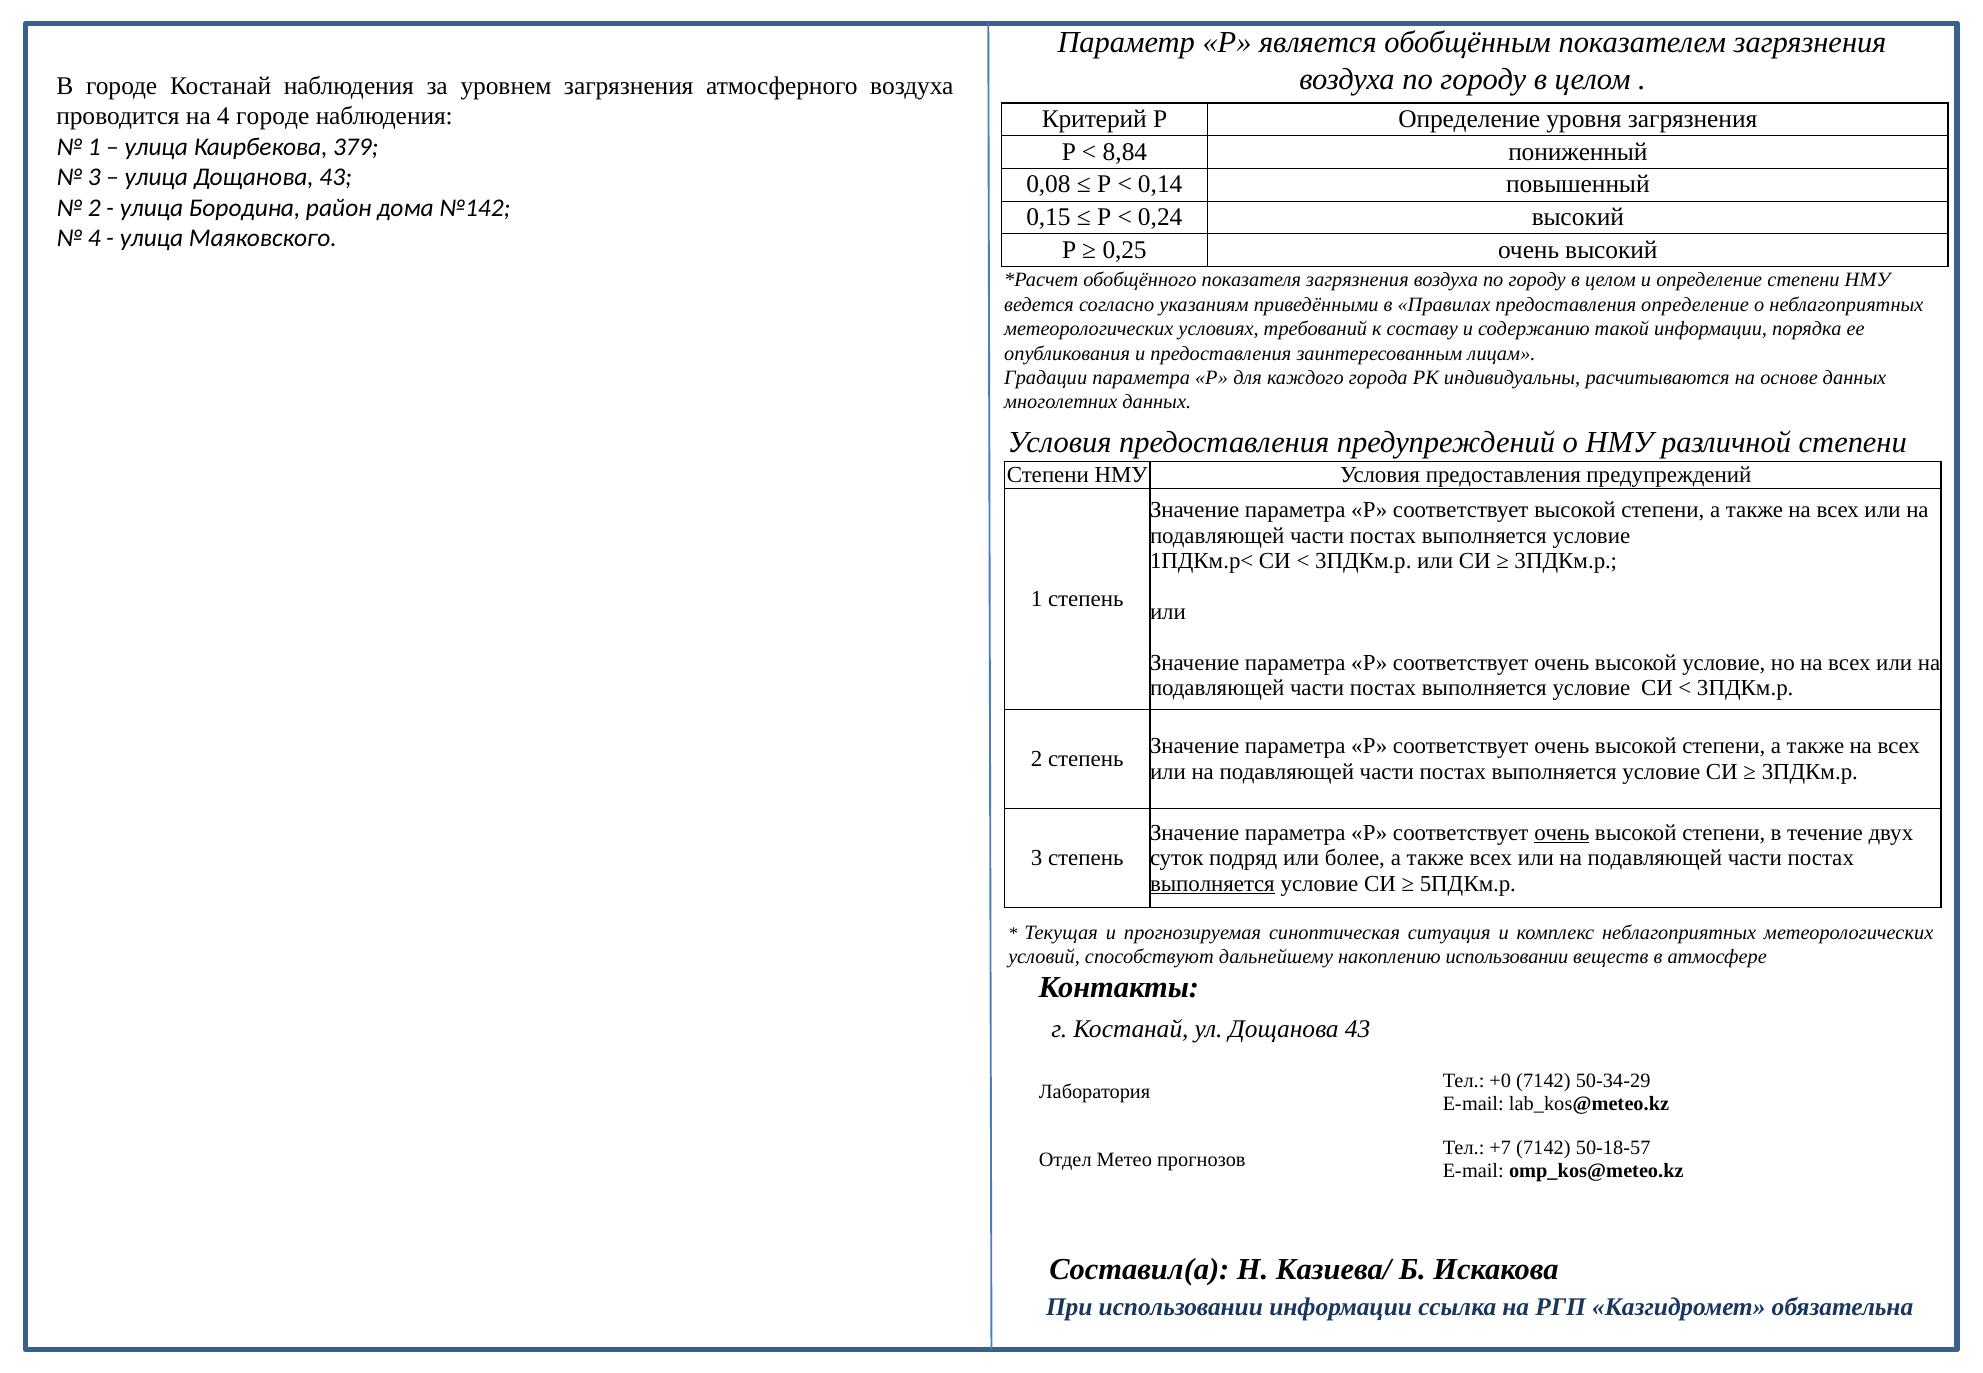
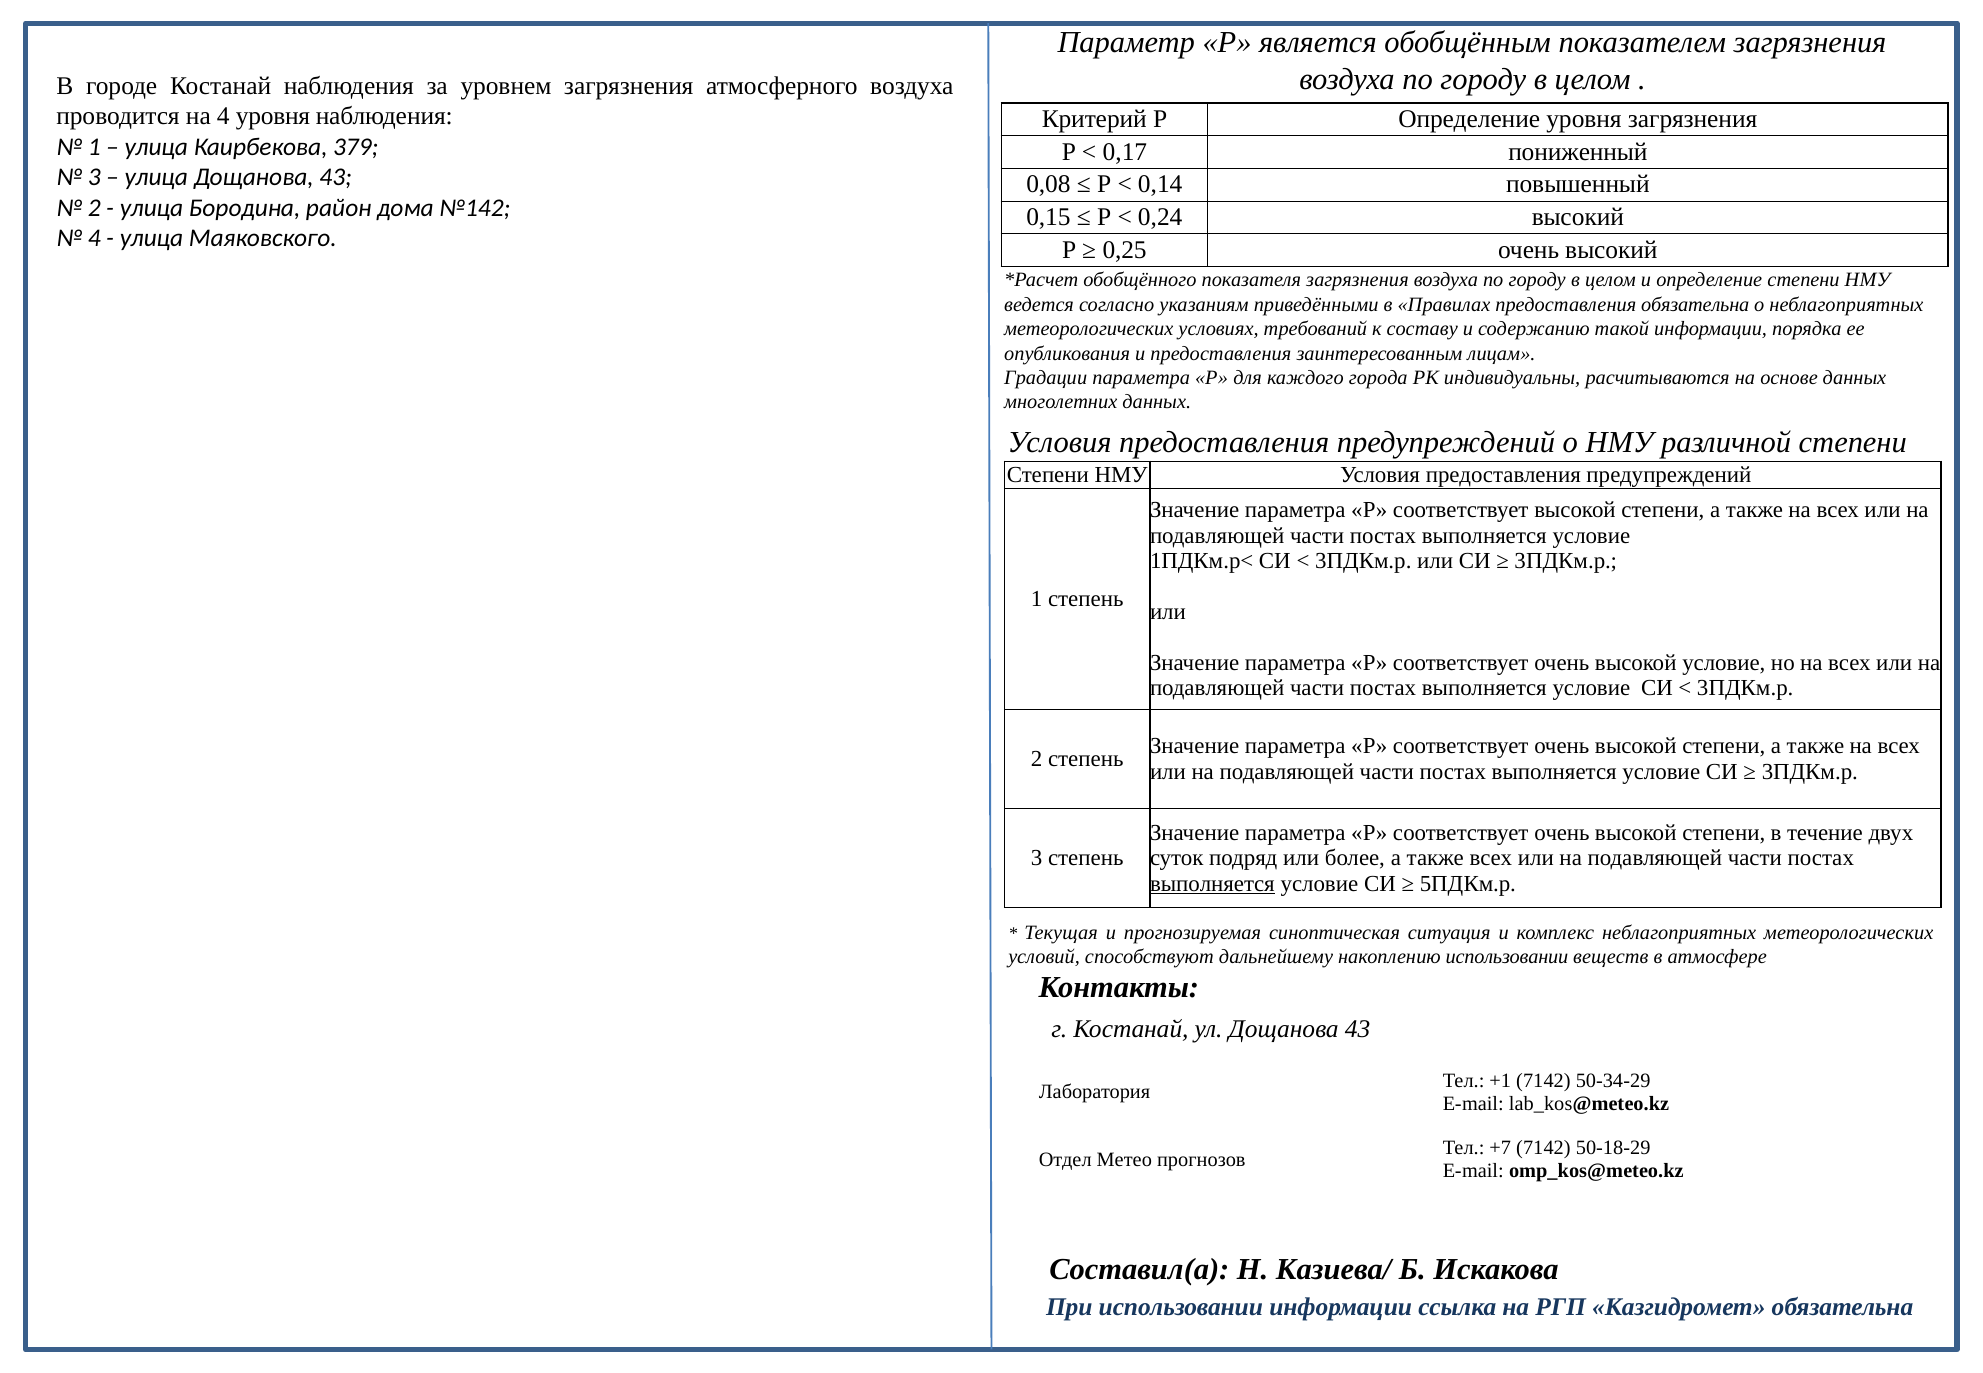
4 городе: городе -> уровня
8,84: 8,84 -> 0,17
предоставления определение: определение -> обязательна
очень at (1562, 833) underline: present -> none
+0: +0 -> +1
50-18-57: 50-18-57 -> 50-18-29
